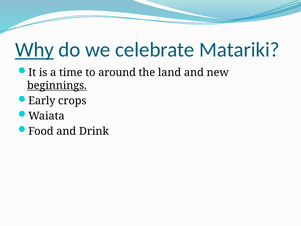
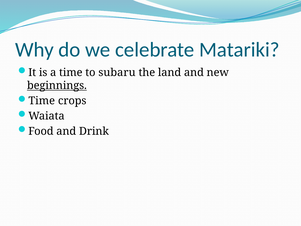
Why underline: present -> none
around: around -> subaru
Early at (42, 101): Early -> Time
